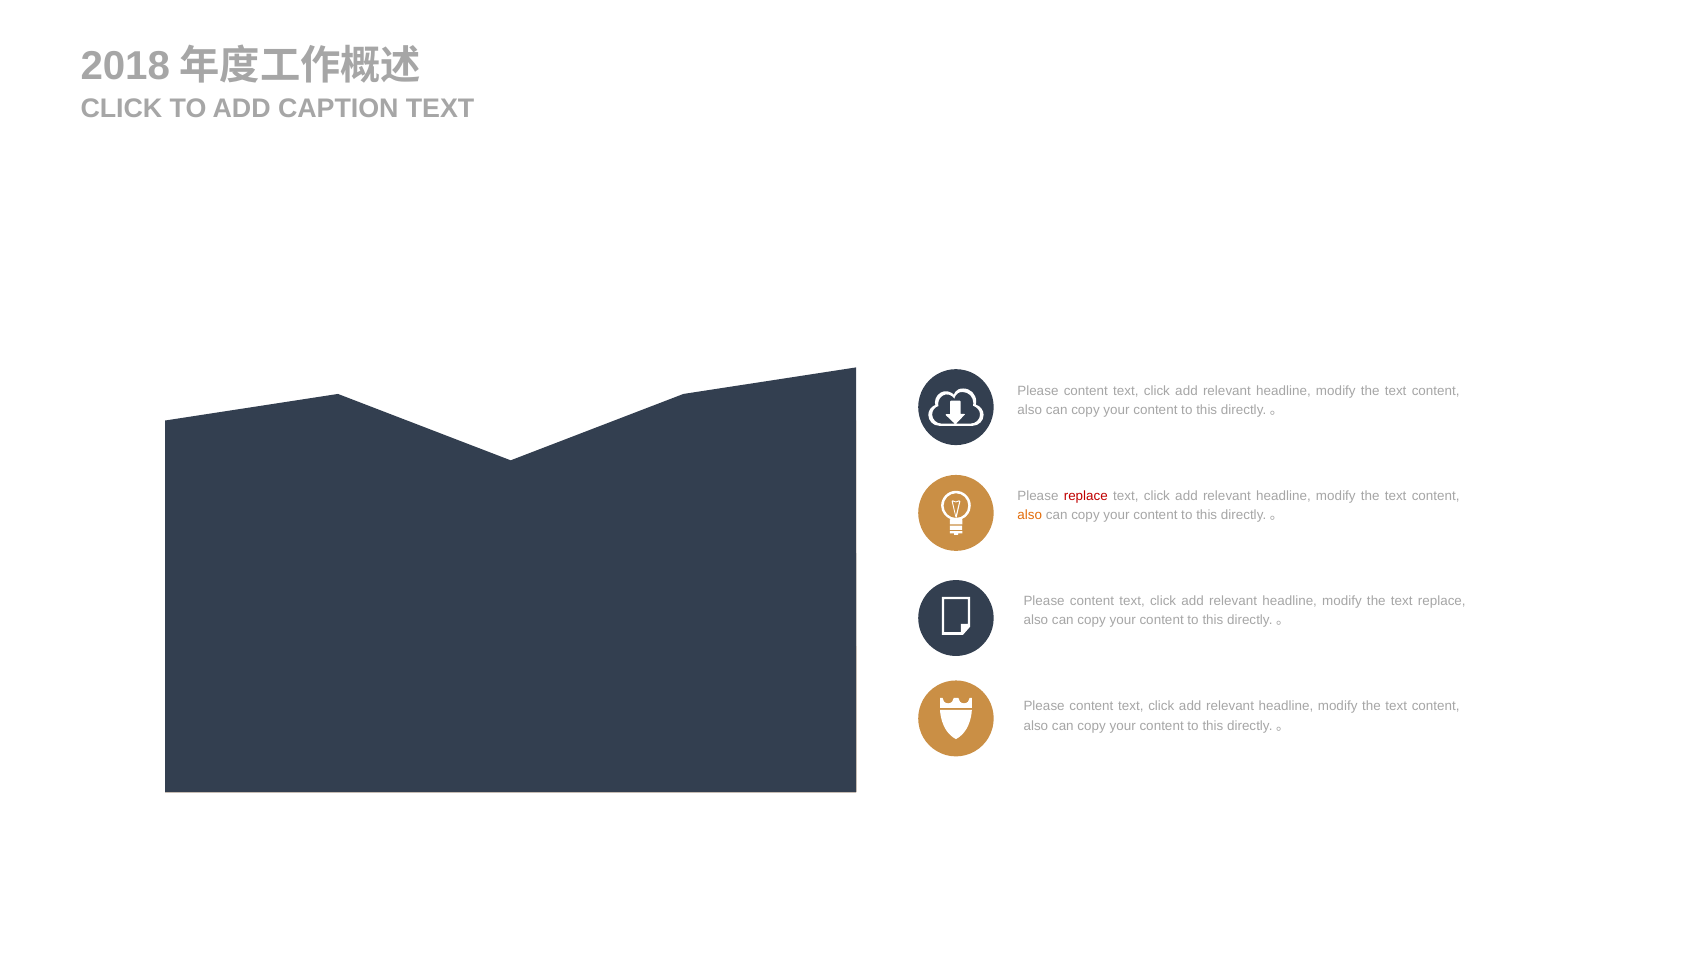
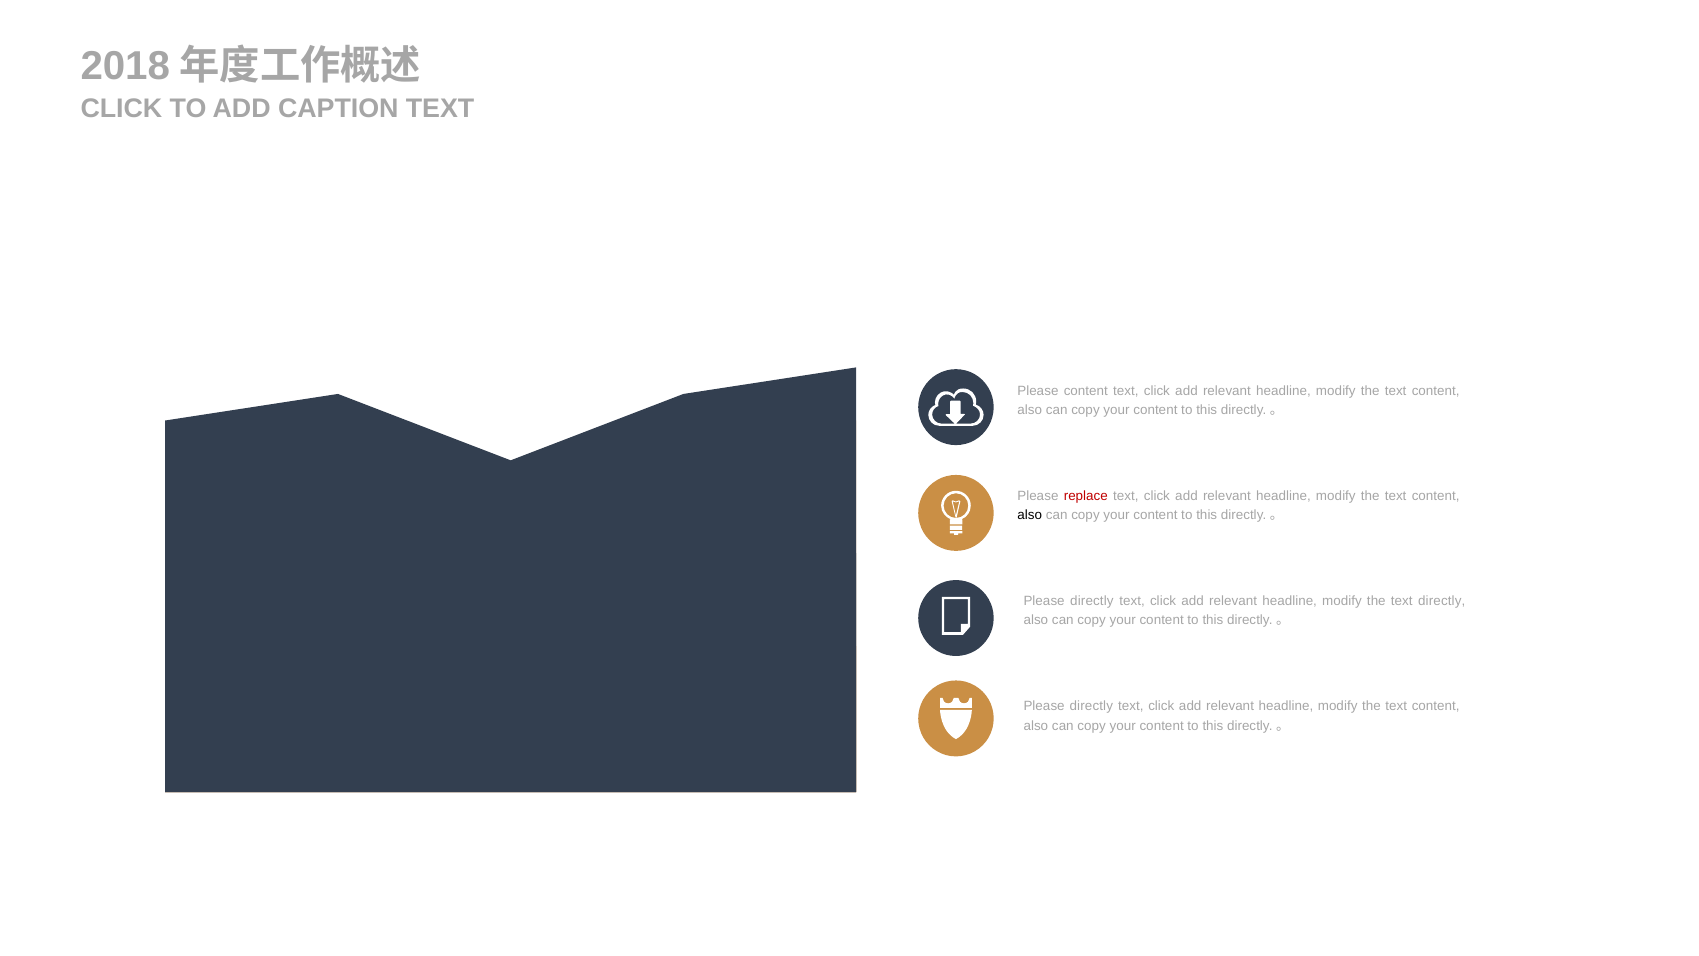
also at (1030, 515) colour: orange -> black
content at (1092, 601): content -> directly
text replace: replace -> directly
content at (1091, 706): content -> directly
